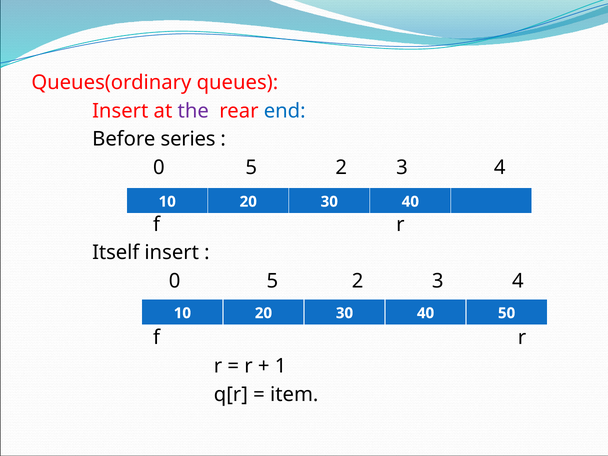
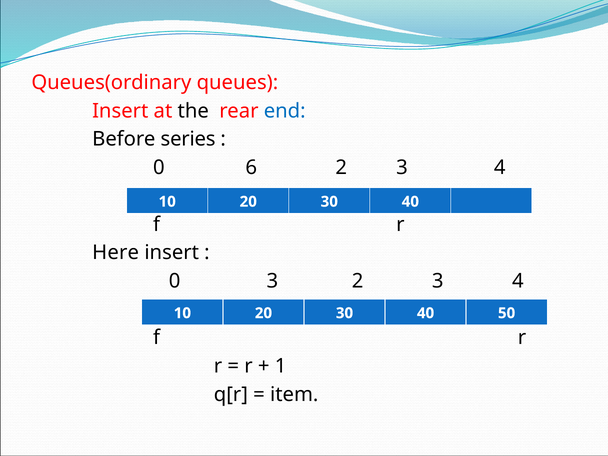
the colour: purple -> black
5 at (251, 168): 5 -> 6
Itself: Itself -> Here
5 at (272, 281): 5 -> 3
